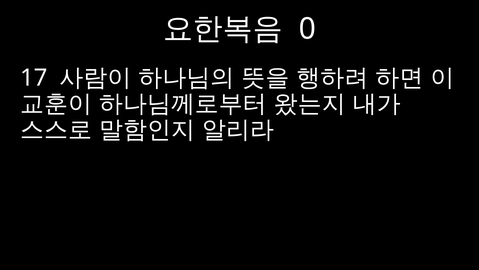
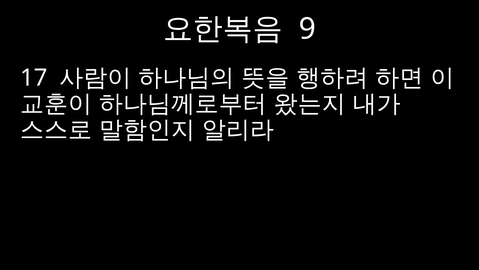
0: 0 -> 9
